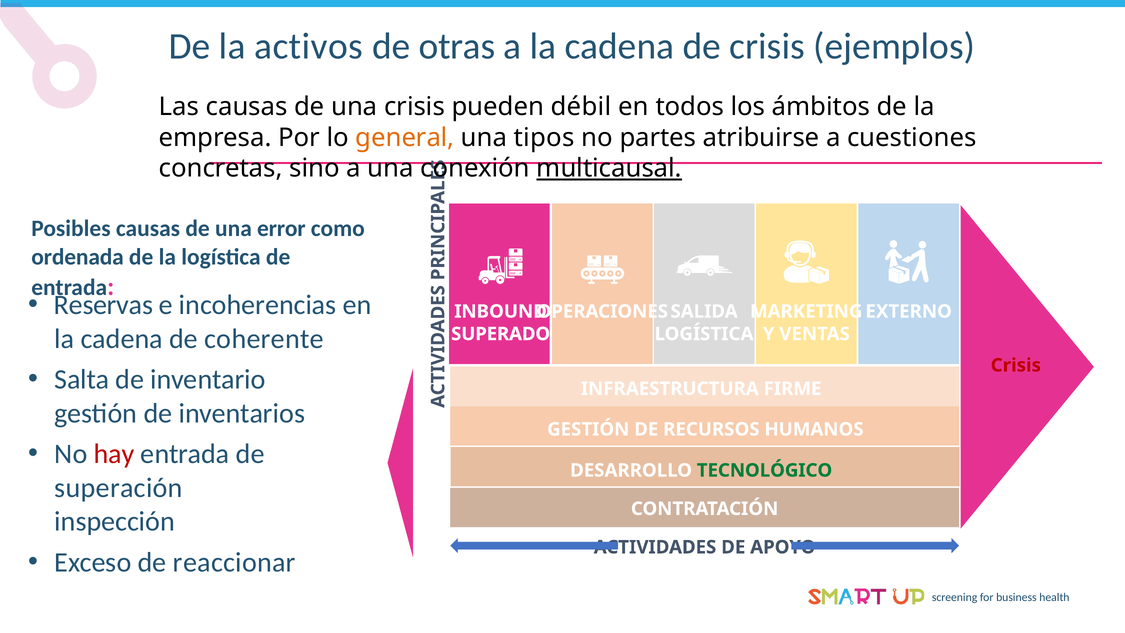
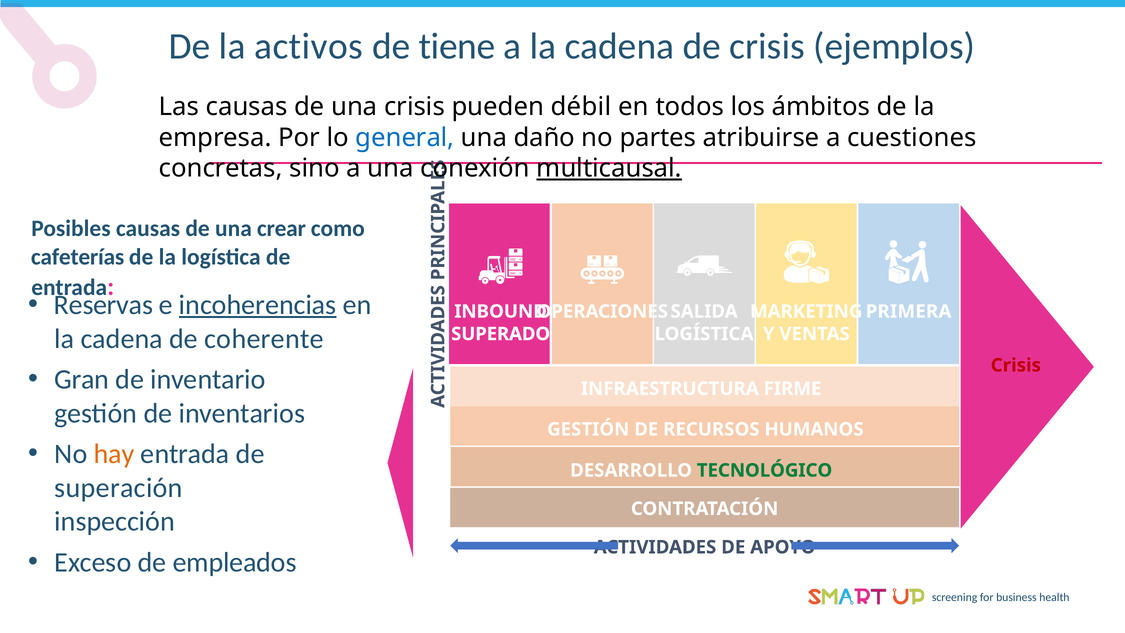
otras: otras -> tiene
general colour: orange -> blue
tipos: tipos -> daño
error: error -> crear
ordenada: ordenada -> cafeterías
incoherencias underline: none -> present
EXTERNO: EXTERNO -> PRIMERA
Salta: Salta -> Gran
hay colour: red -> orange
reaccionar: reaccionar -> empleados
